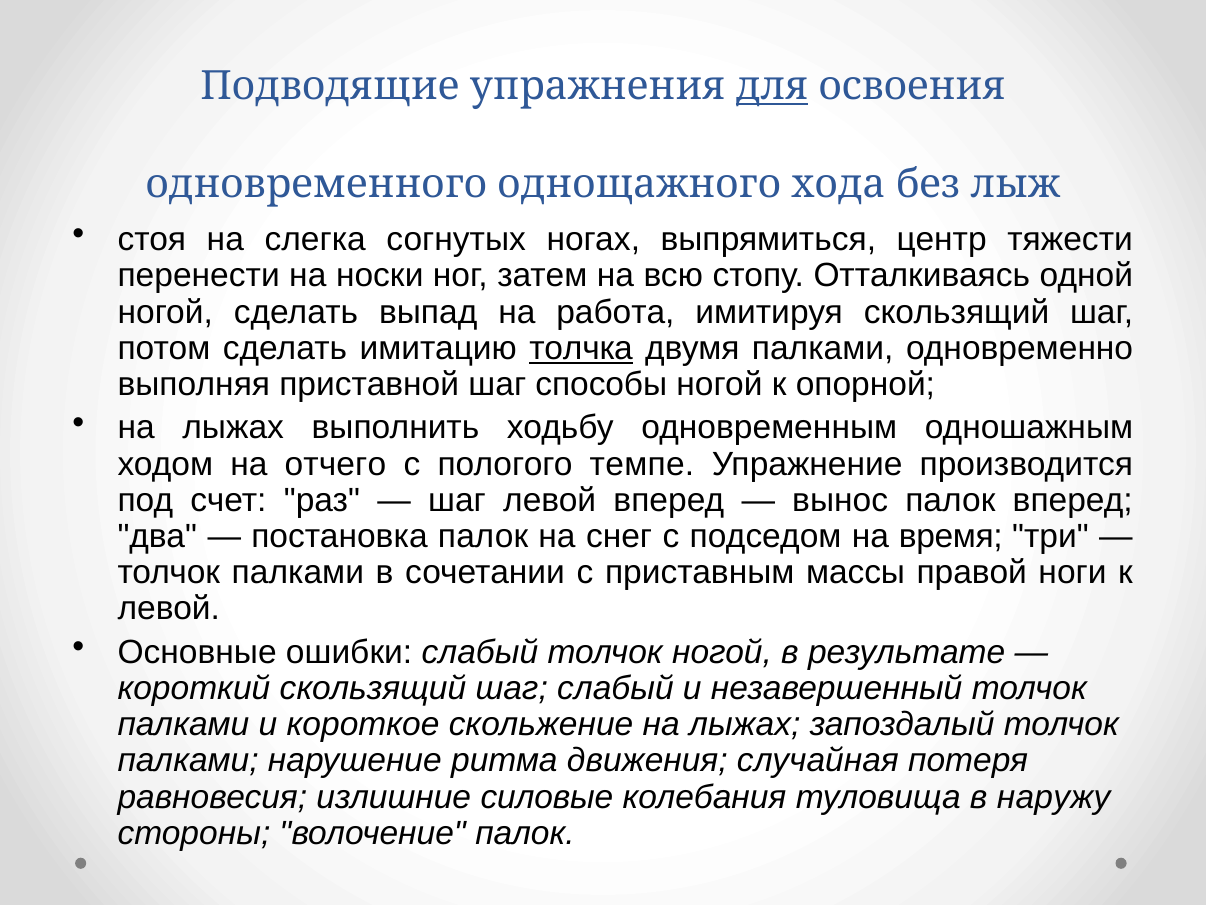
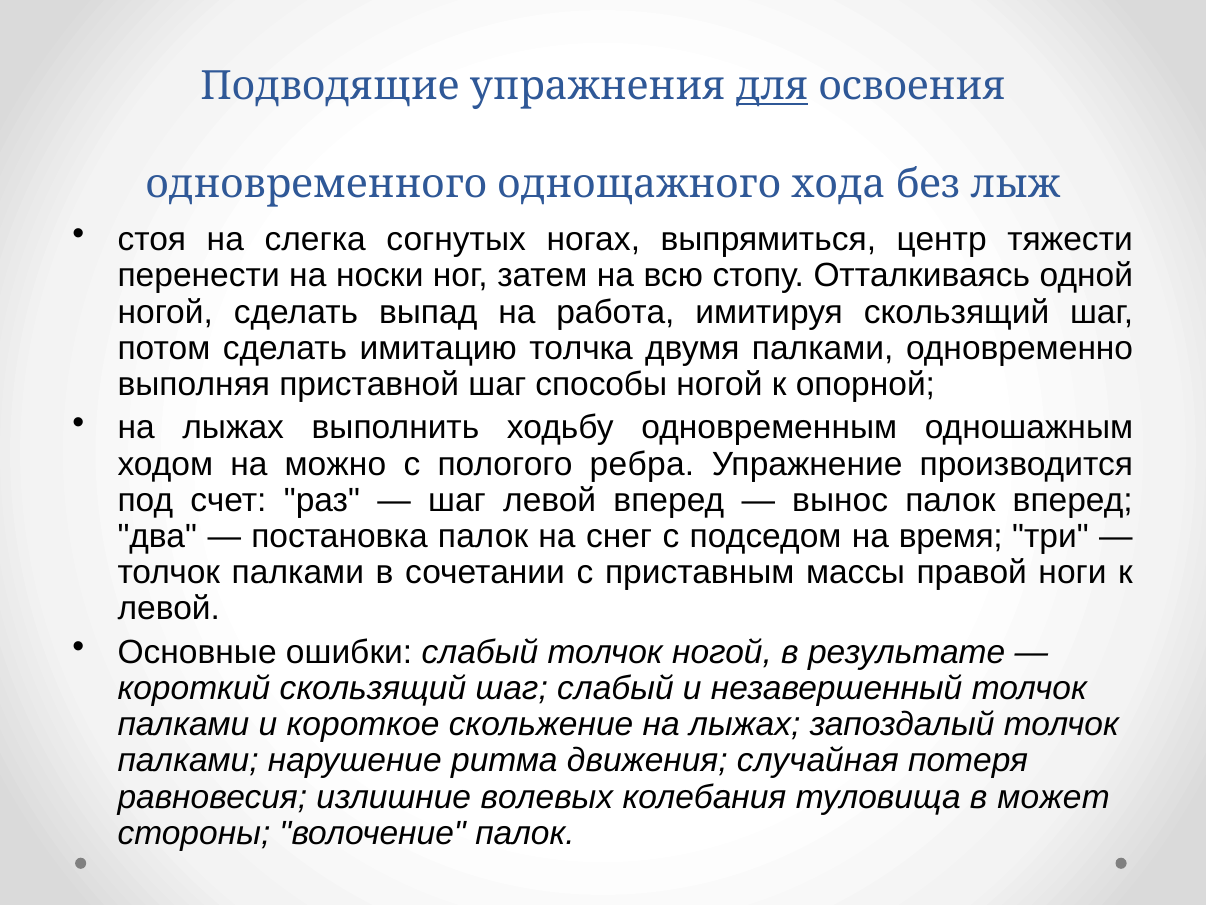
толчка underline: present -> none
отчего: отчего -> можно
темпе: темпе -> ребра
силовые: силовые -> волевых
наружу: наружу -> может
